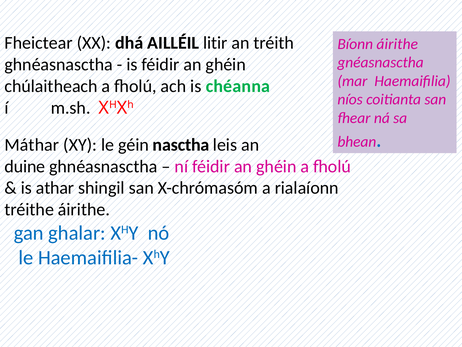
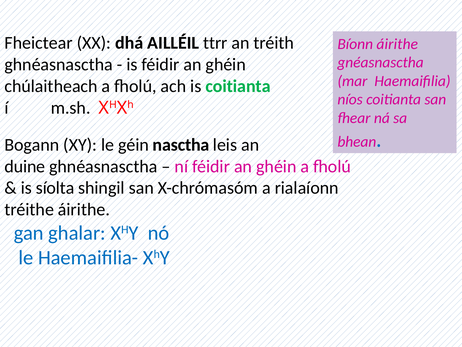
litir: litir -> ttrr
is chéanna: chéanna -> coitianta
Máthar: Máthar -> Bogann
athar: athar -> síolta
